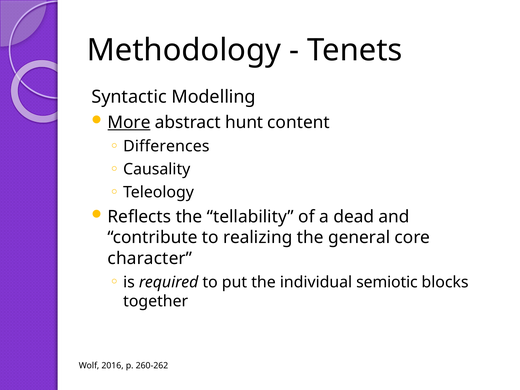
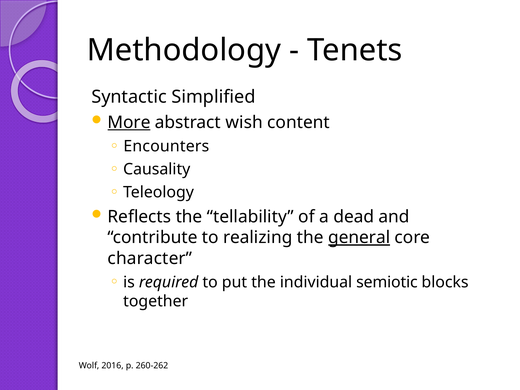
Modelling: Modelling -> Simplified
hunt: hunt -> wish
Differences: Differences -> Encounters
general underline: none -> present
